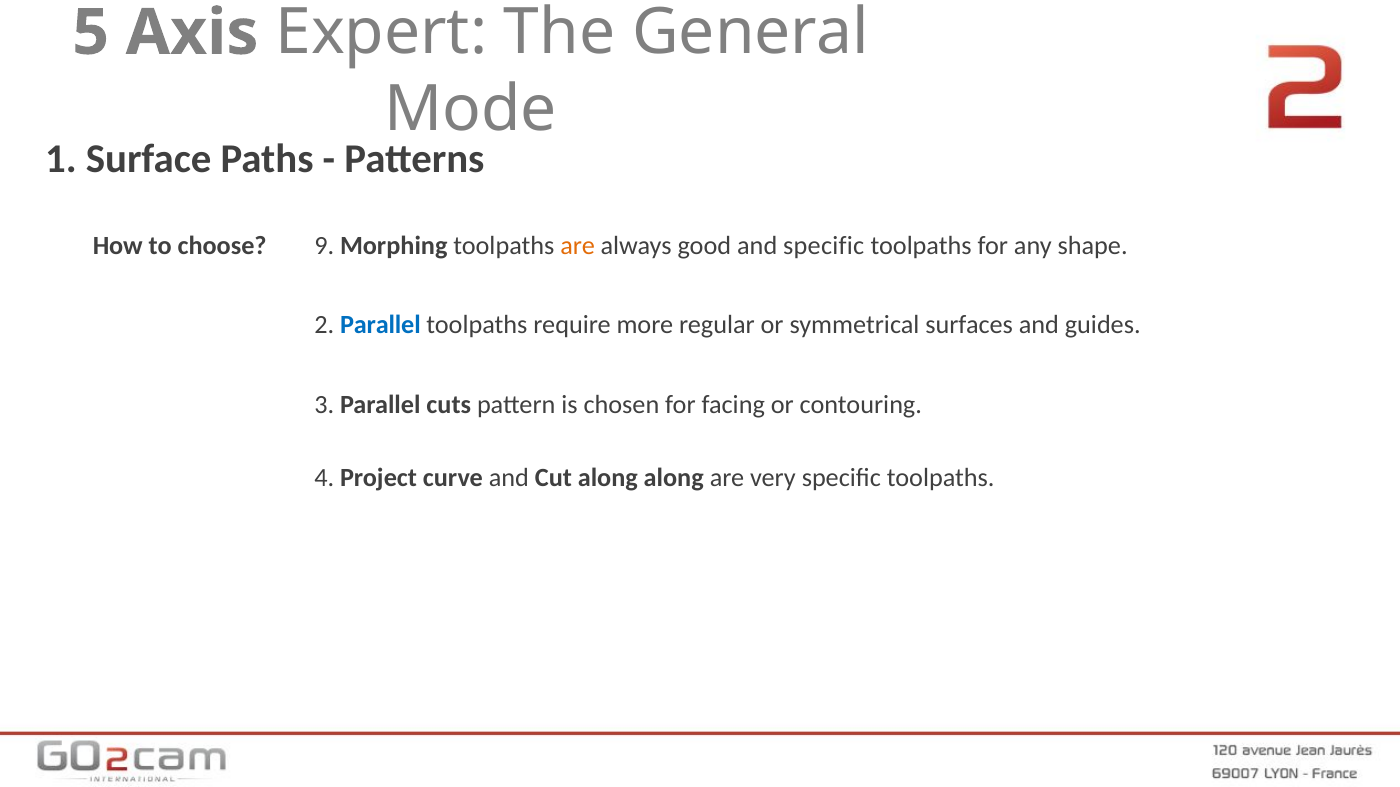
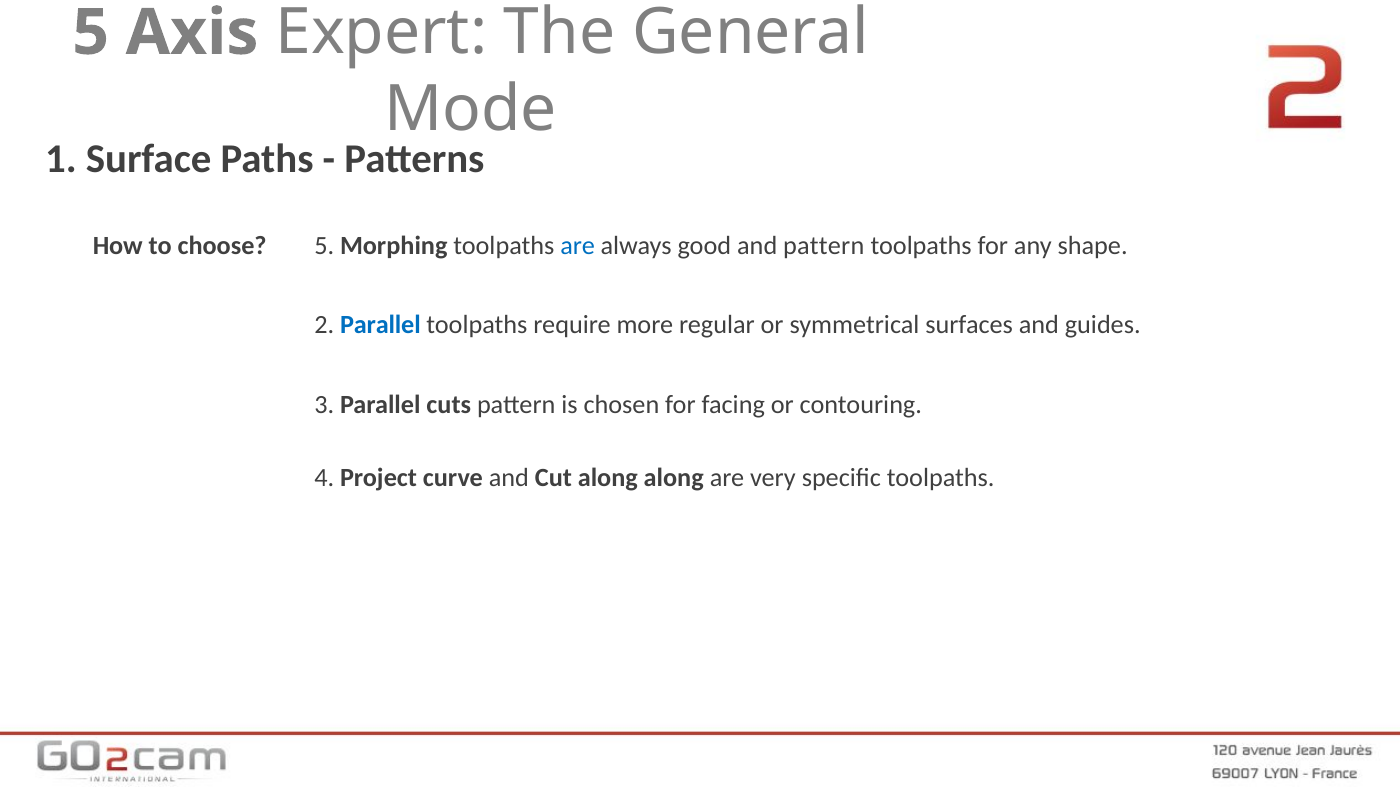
choose 9: 9 -> 5
are at (578, 246) colour: orange -> blue
and specific: specific -> pattern
